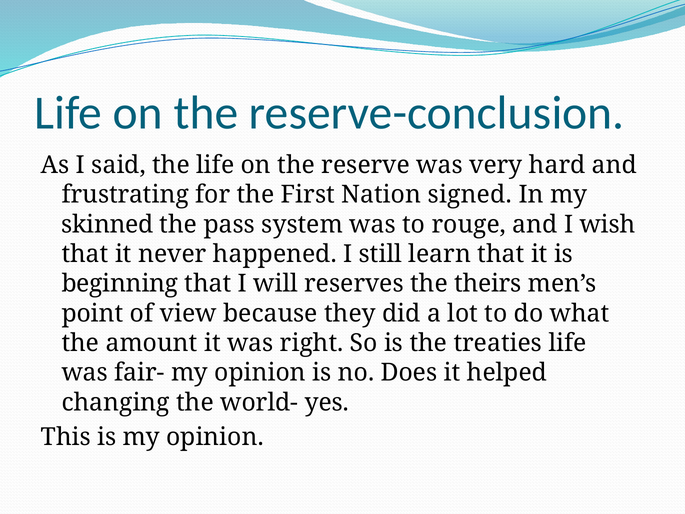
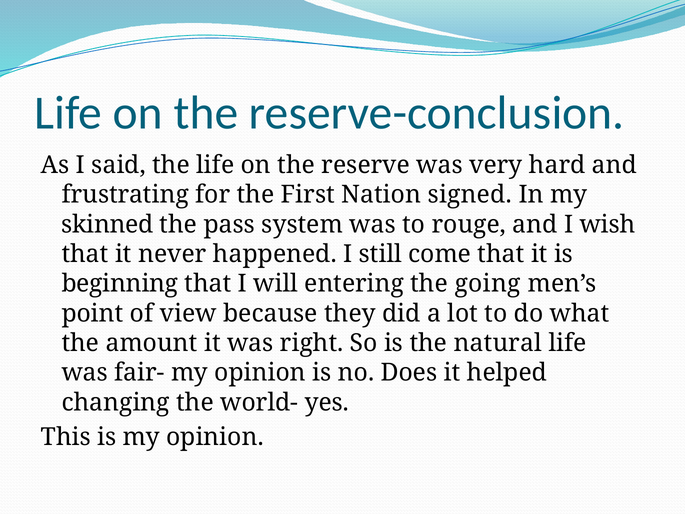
learn: learn -> come
reserves: reserves -> entering
theirs: theirs -> going
treaties: treaties -> natural
